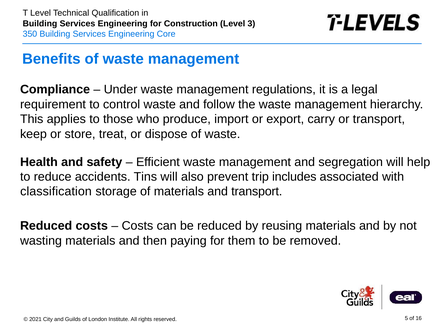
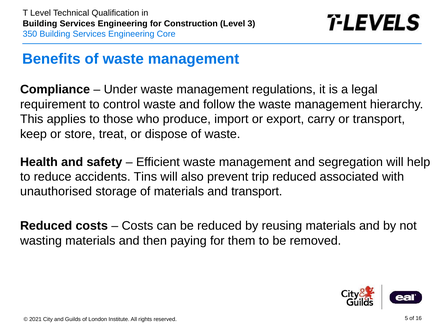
trip includes: includes -> reduced
classification: classification -> unauthorised
